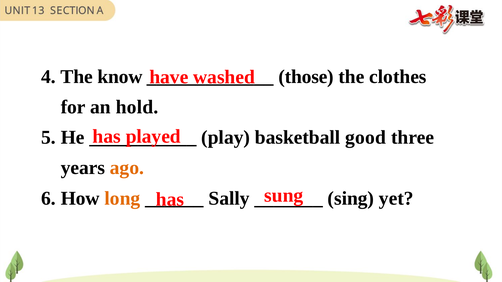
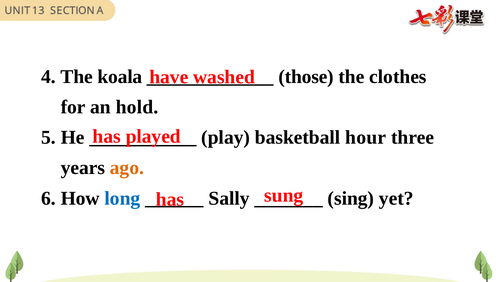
know: know -> koala
good: good -> hour
long colour: orange -> blue
